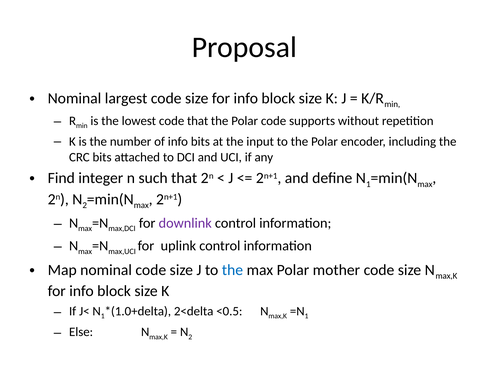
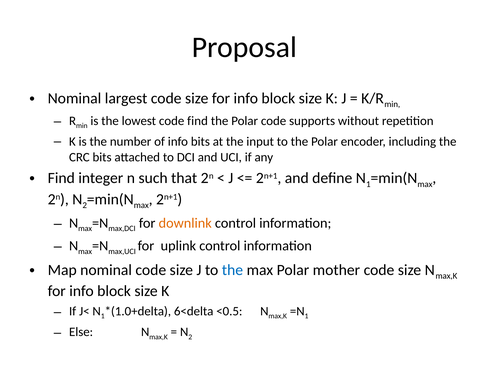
code that: that -> find
downlink colour: purple -> orange
2<delta: 2<delta -> 6<delta
